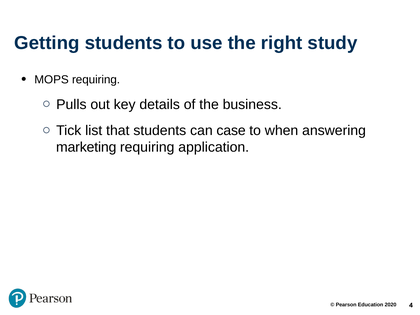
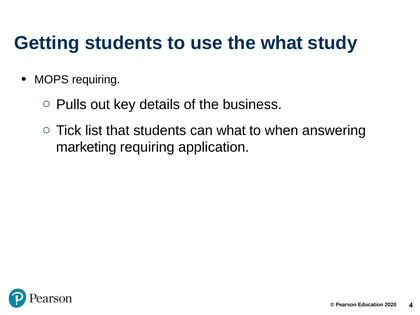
the right: right -> what
can case: case -> what
